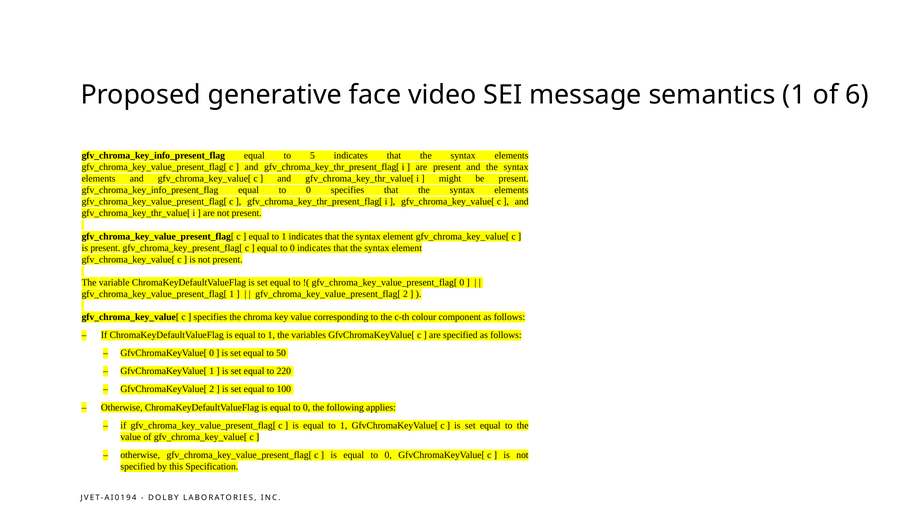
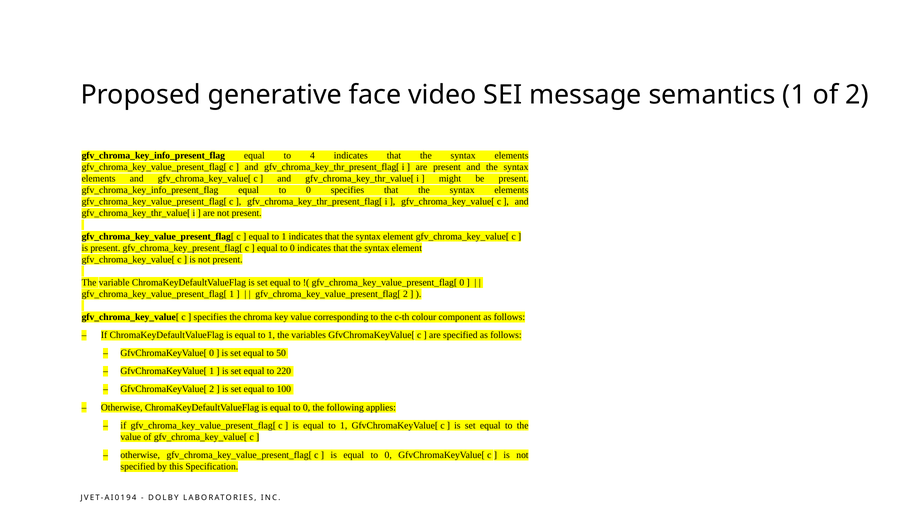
of 6: 6 -> 2
5: 5 -> 4
